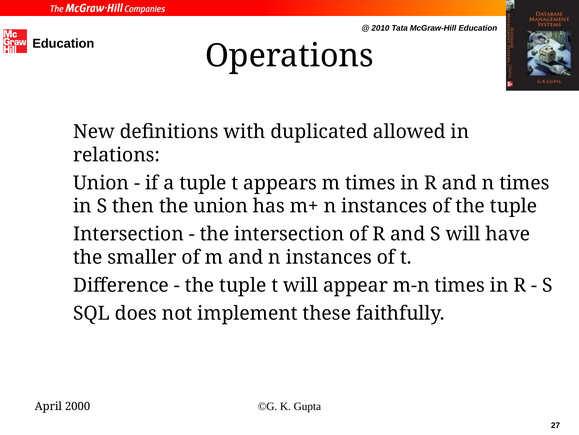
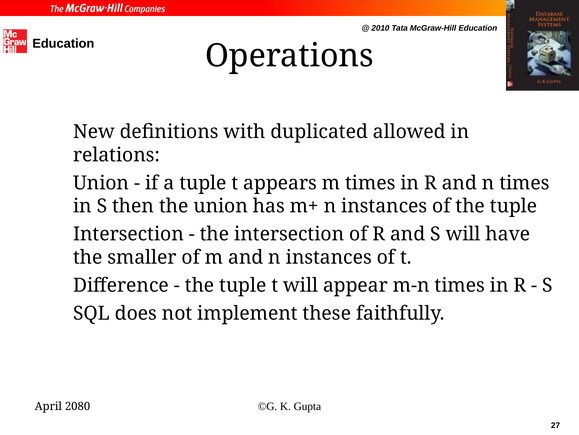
2000: 2000 -> 2080
